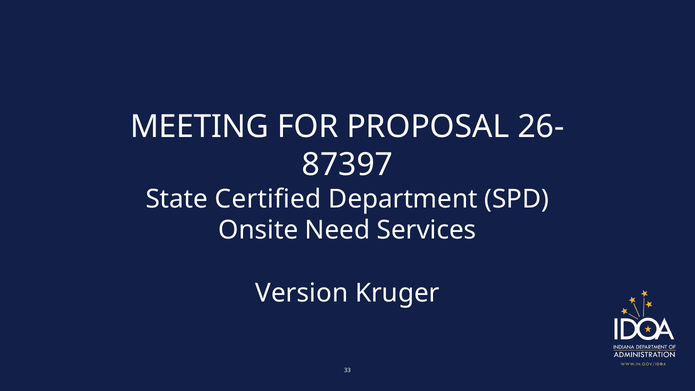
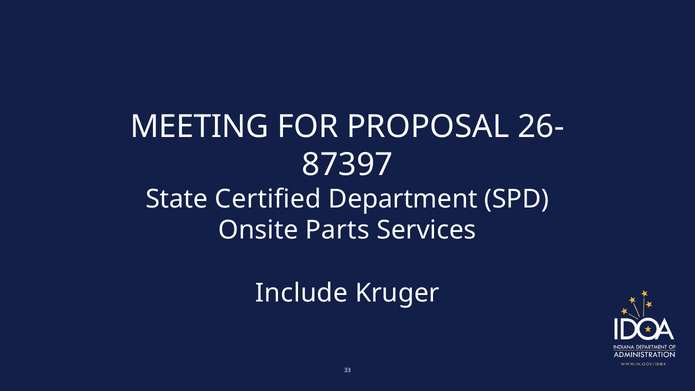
Need: Need -> Parts
Version: Version -> Include
